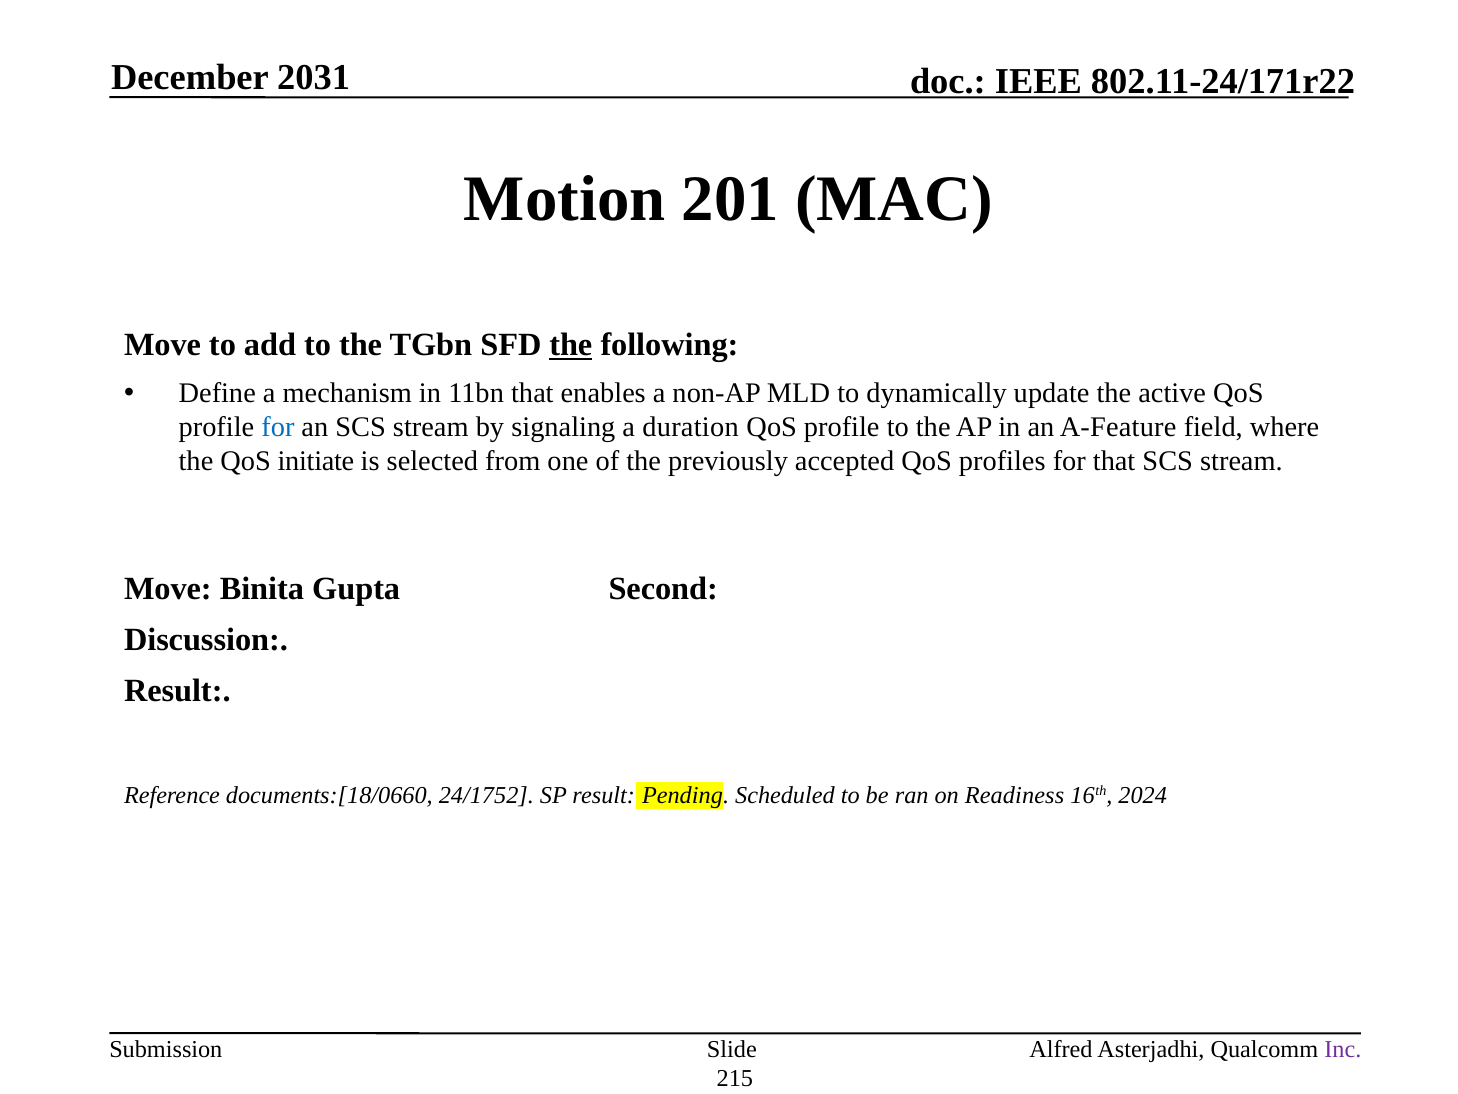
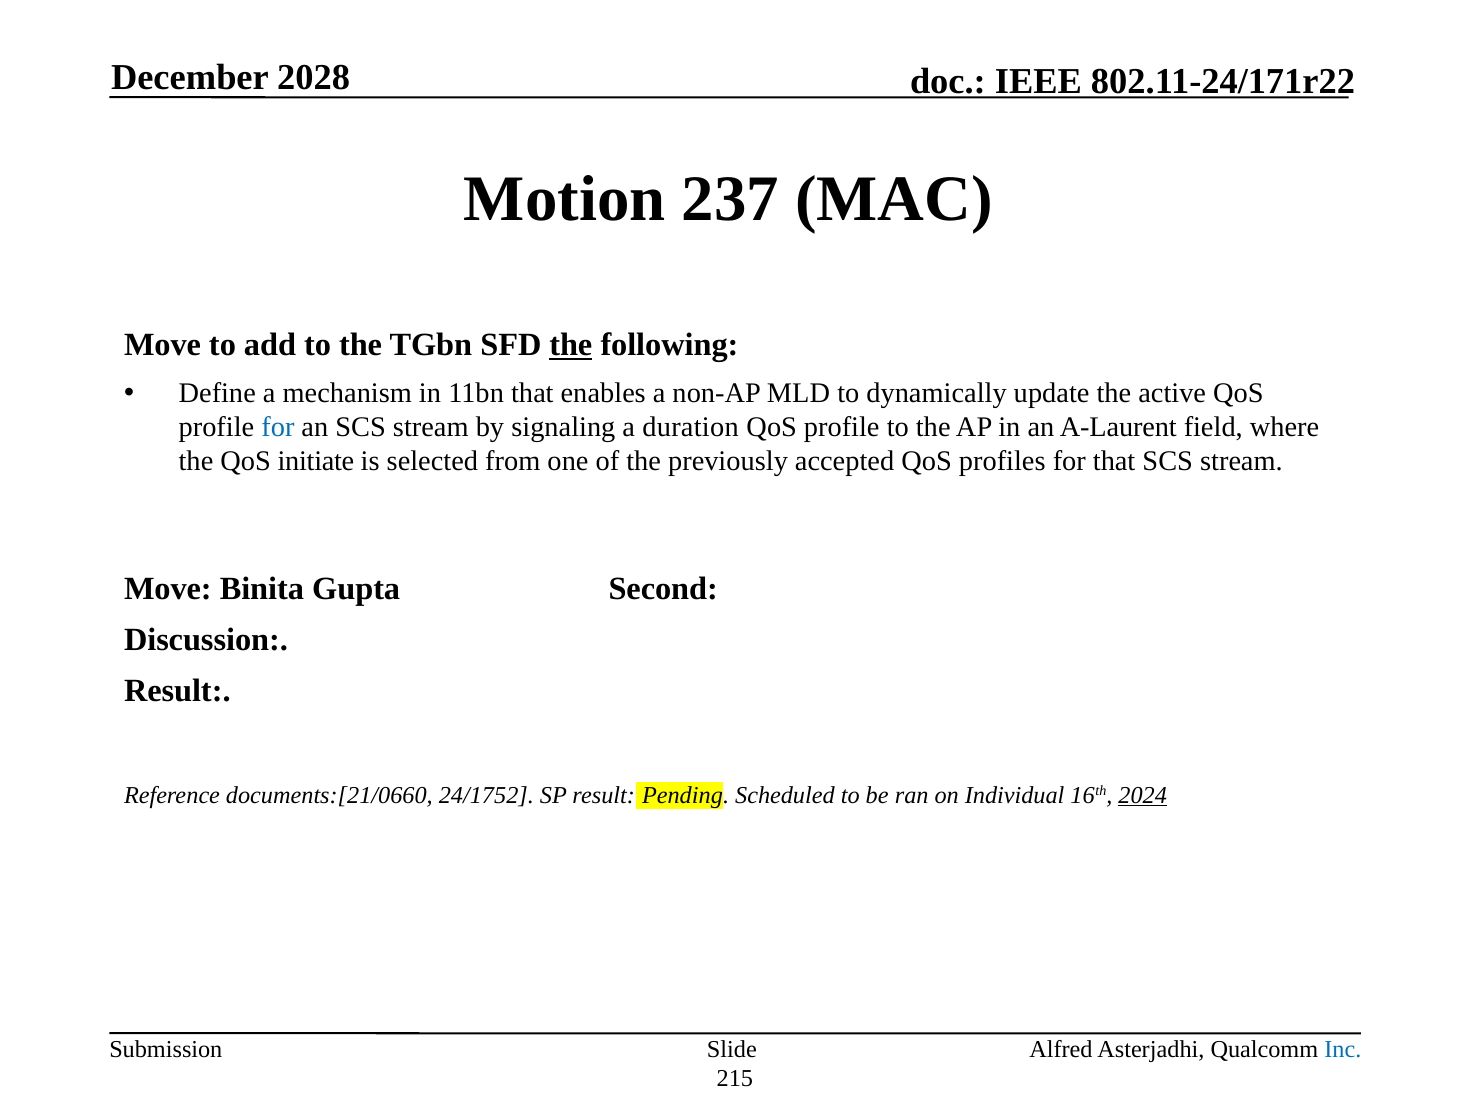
2031: 2031 -> 2028
201: 201 -> 237
A-Feature: A-Feature -> A-Laurent
documents:[18/0660: documents:[18/0660 -> documents:[21/0660
Readiness: Readiness -> Individual
2024 underline: none -> present
Inc colour: purple -> blue
